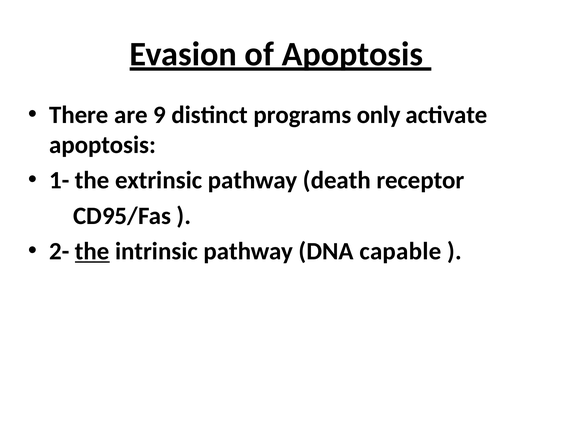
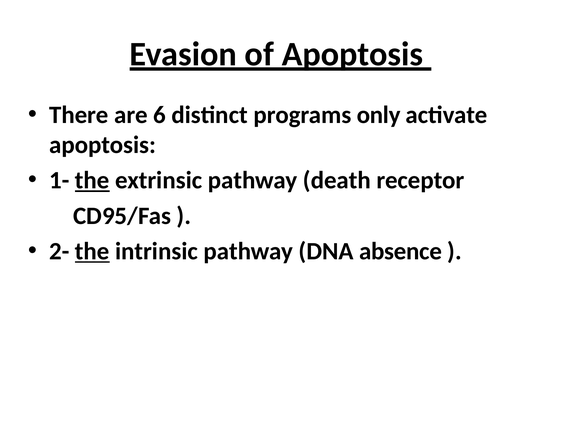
9: 9 -> 6
the at (92, 180) underline: none -> present
capable: capable -> absence
